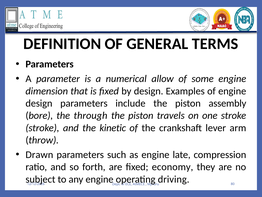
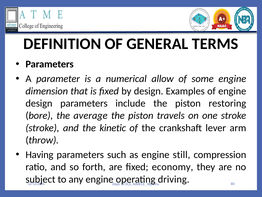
assembly: assembly -> restoring
through: through -> average
Drawn: Drawn -> Having
late: late -> still
